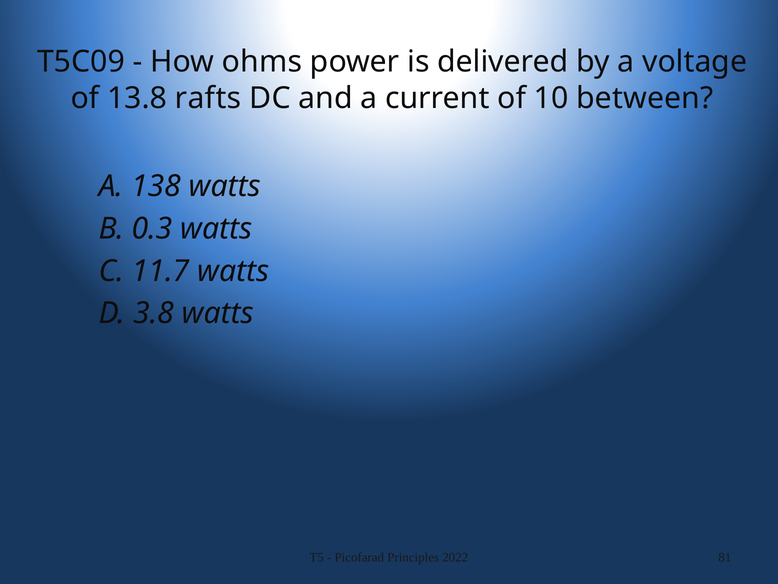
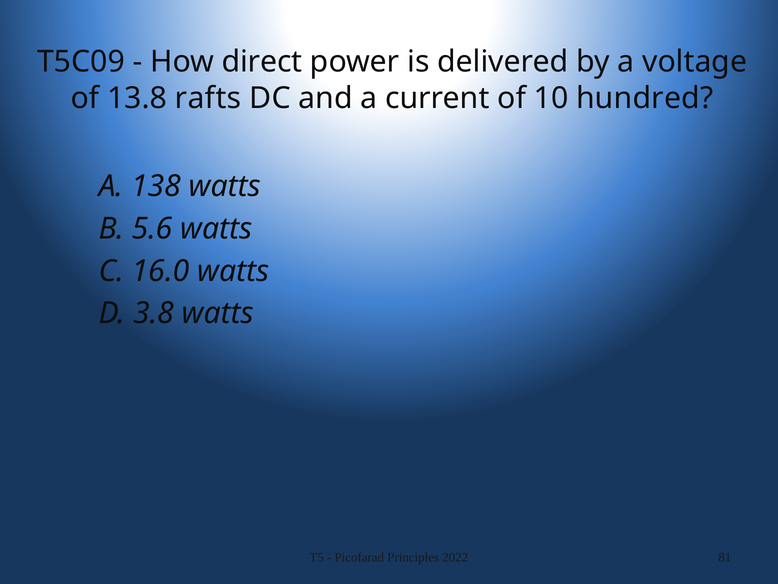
ohms: ohms -> direct
between: between -> hundred
0.3: 0.3 -> 5.6
11.7: 11.7 -> 16.0
